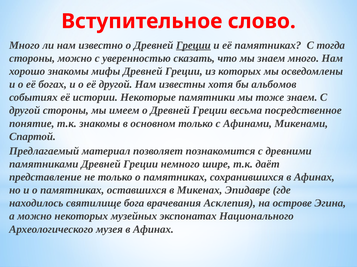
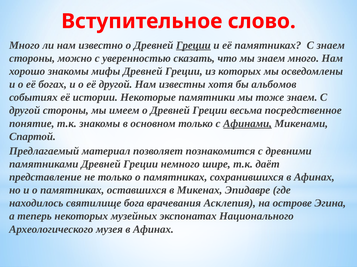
С тогда: тогда -> знаем
Афинами underline: none -> present
а можно: можно -> теперь
